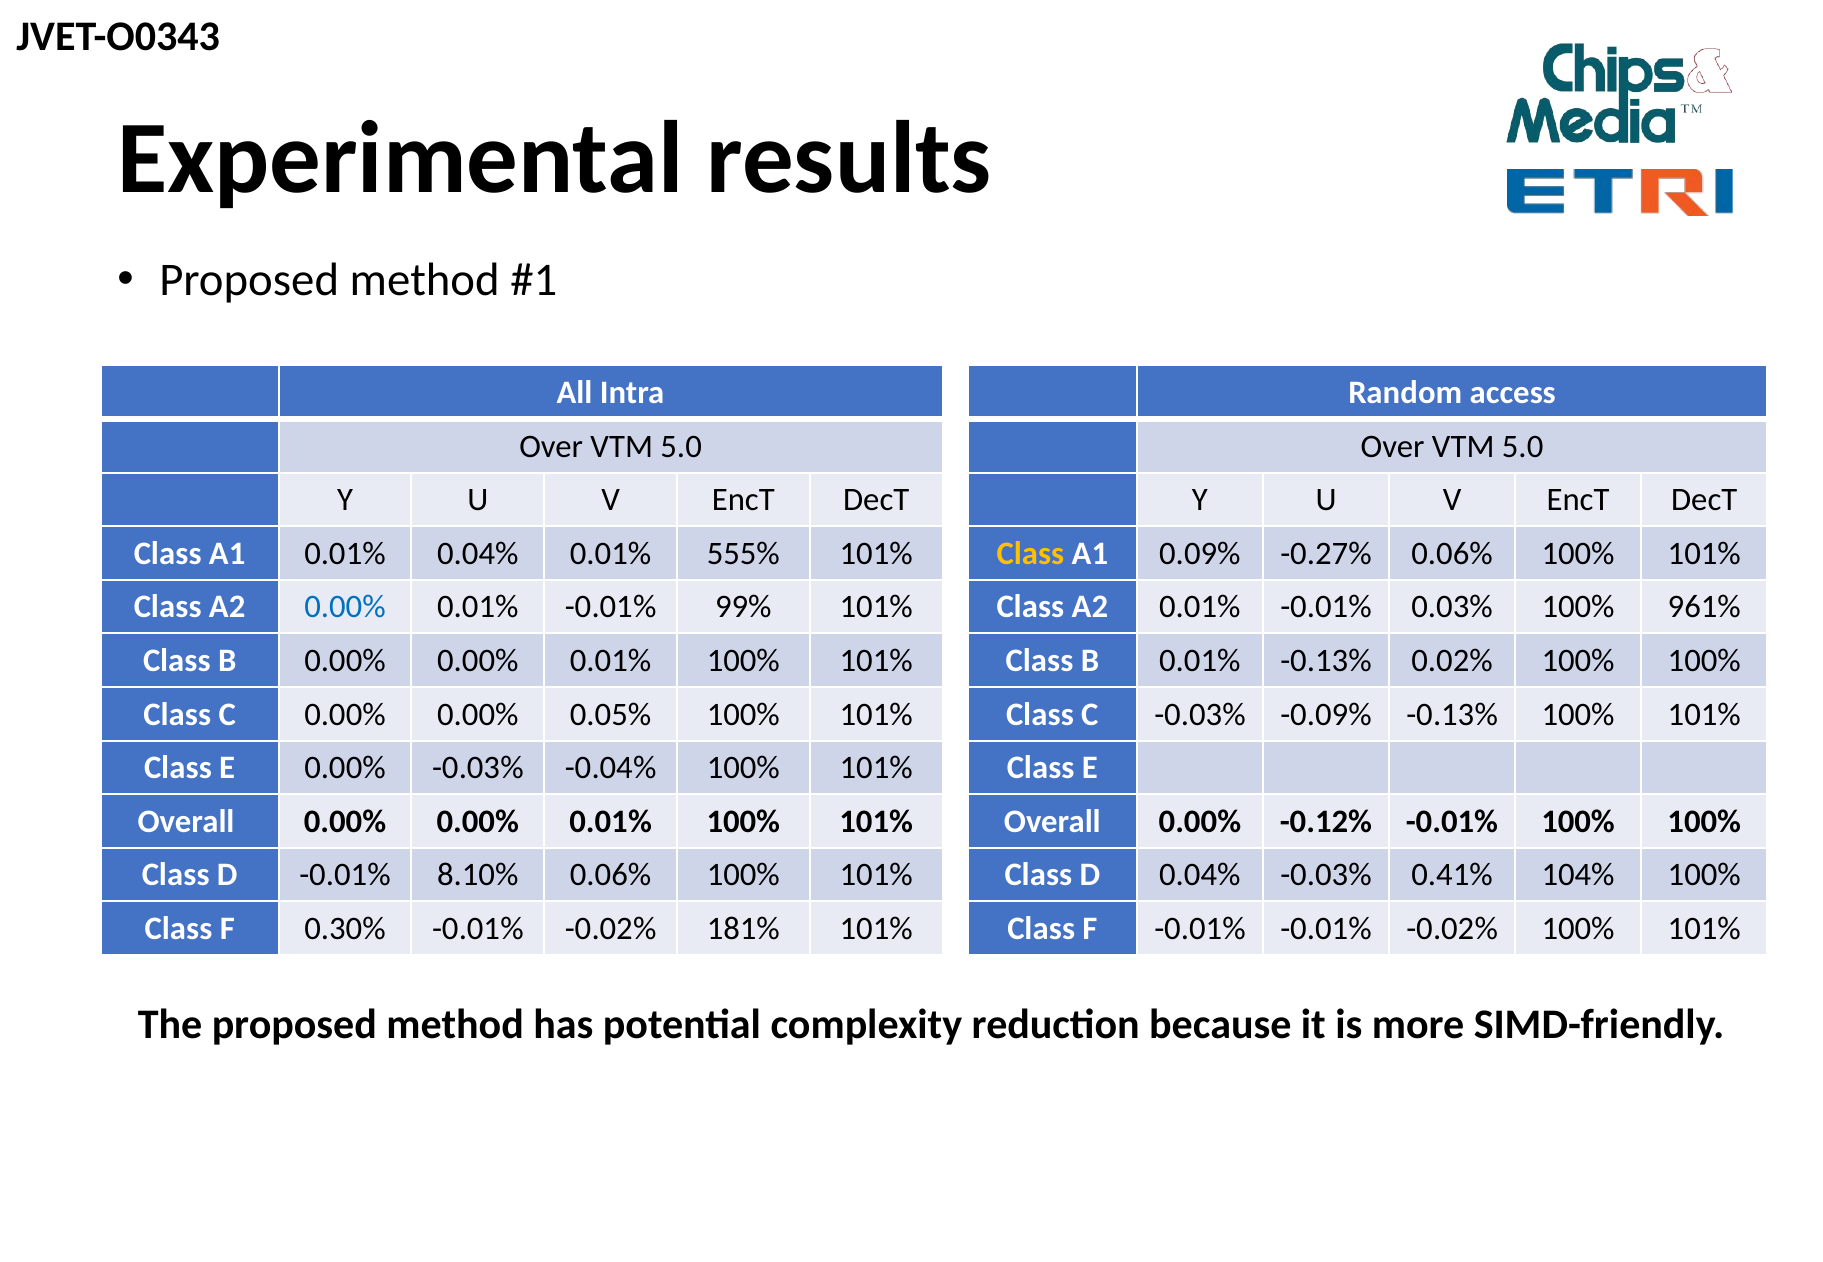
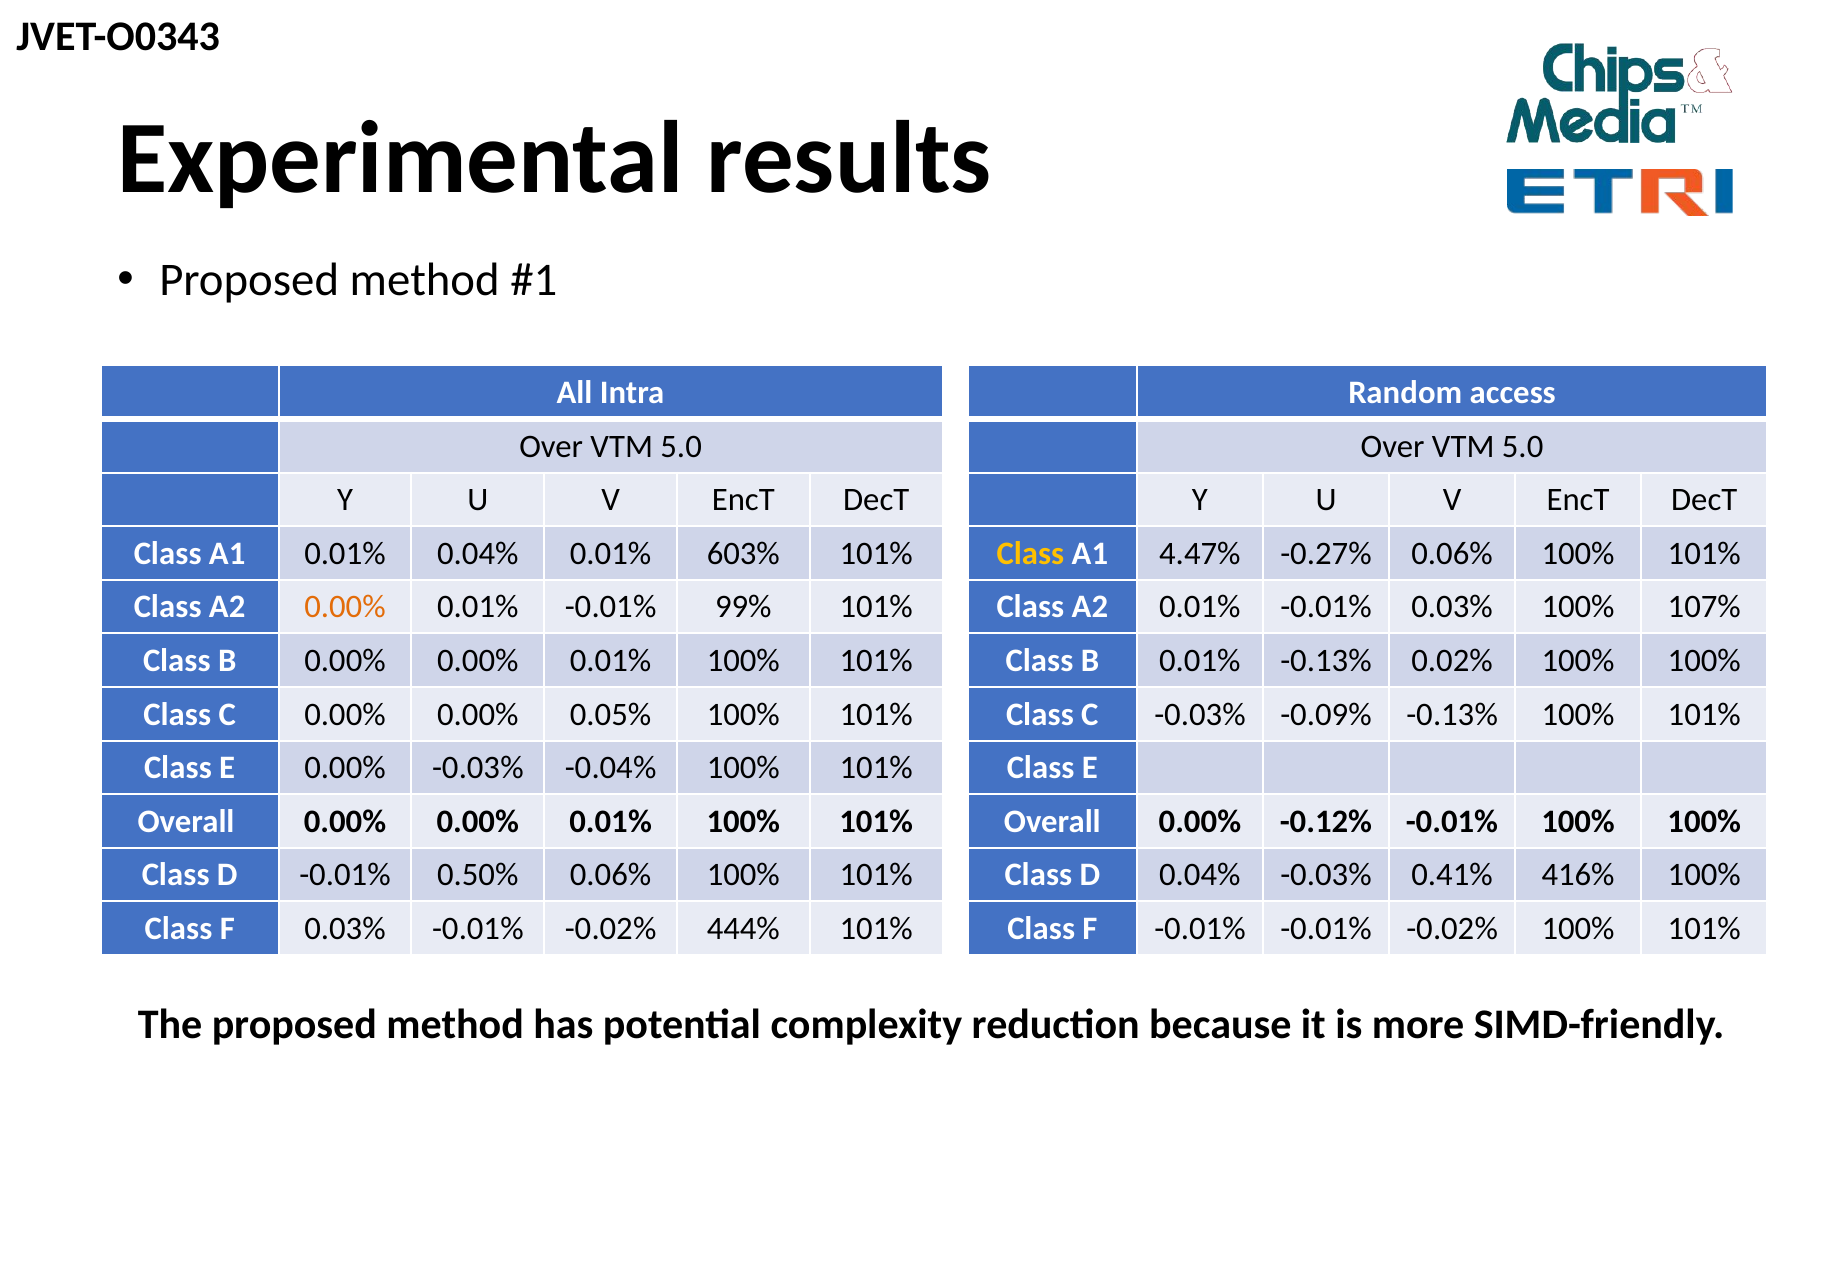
555%: 555% -> 603%
0.09%: 0.09% -> 4.47%
0.00% at (345, 607) colour: blue -> orange
961%: 961% -> 107%
8.10%: 8.10% -> 0.50%
104%: 104% -> 416%
F 0.30%: 0.30% -> 0.03%
181%: 181% -> 444%
